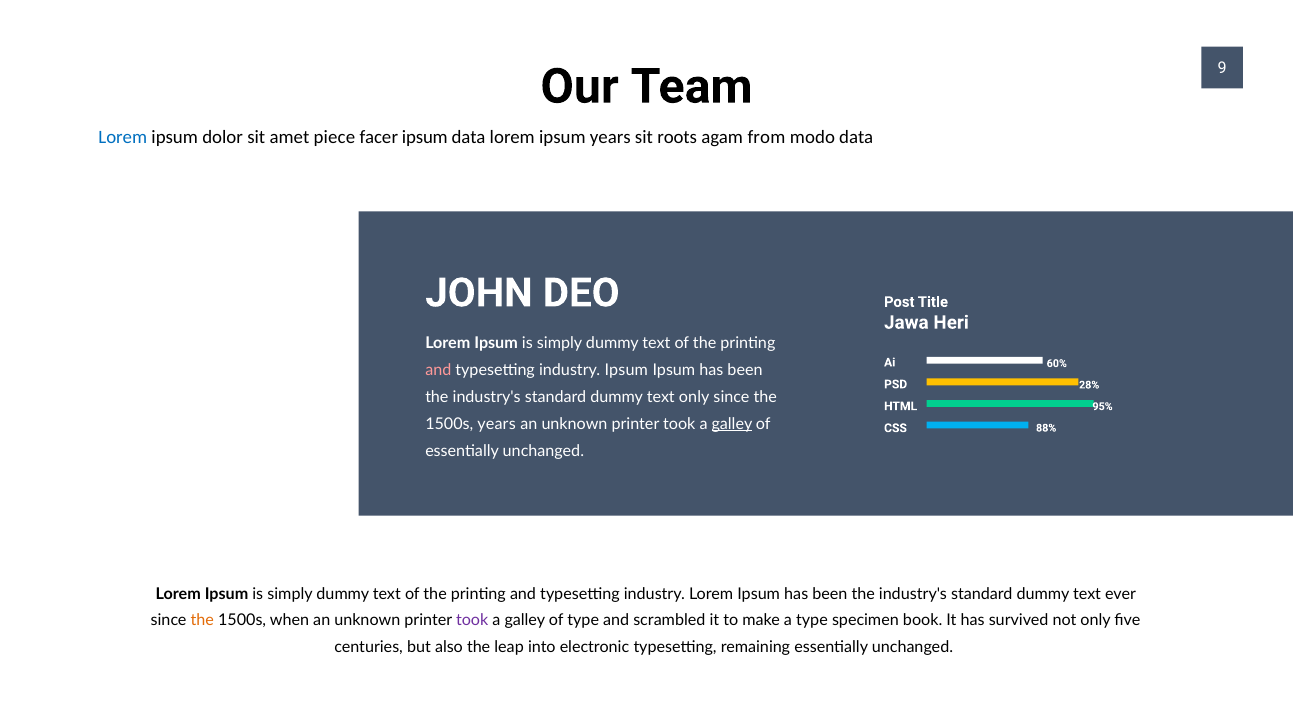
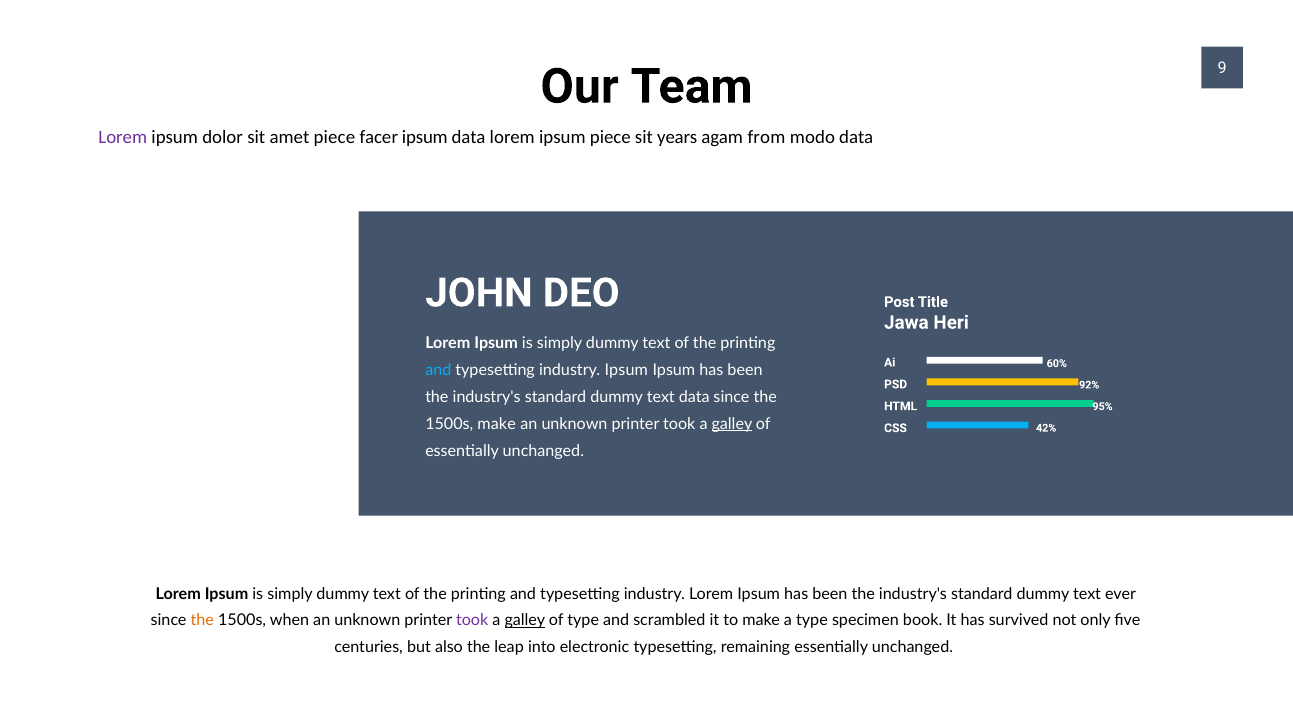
Lorem at (123, 138) colour: blue -> purple
ipsum years: years -> piece
roots: roots -> years
and at (438, 370) colour: pink -> light blue
28%: 28% -> 92%
text only: only -> data
1500s years: years -> make
88%: 88% -> 42%
galley at (525, 621) underline: none -> present
